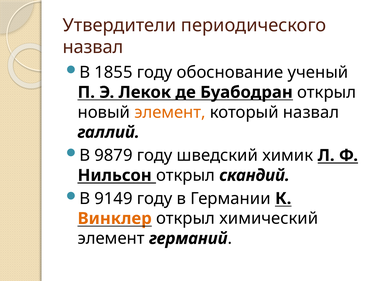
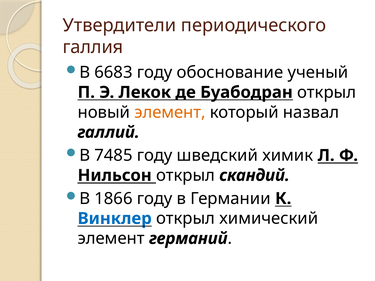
назвал at (93, 47): назвал -> галлия
1855: 1855 -> 6683
9879: 9879 -> 7485
9149: 9149 -> 1866
Винклер colour: orange -> blue
